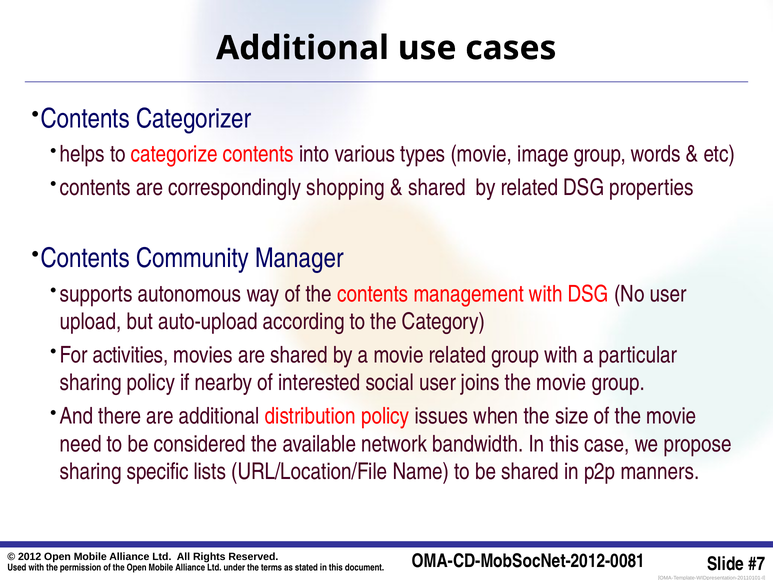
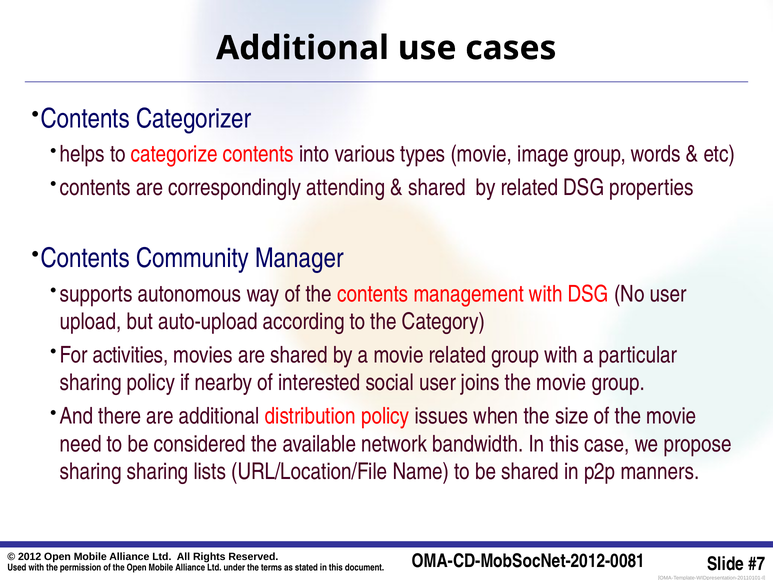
shopping: shopping -> attending
sharing specific: specific -> sharing
